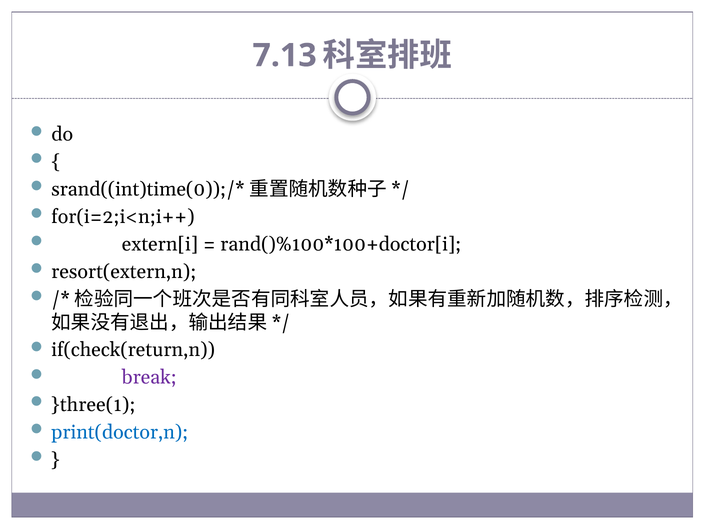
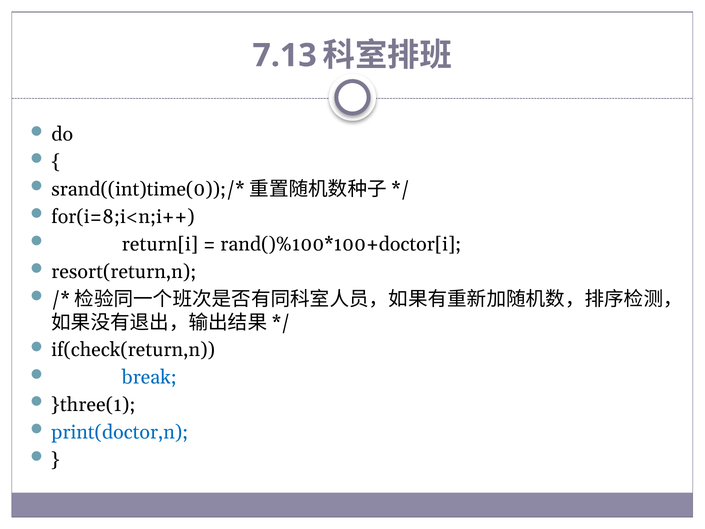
for(i=2;i<n;i++: for(i=2;i<n;i++ -> for(i=8;i<n;i++
extern[i: extern[i -> return[i
resort(extern,n: resort(extern,n -> resort(return,n
break colour: purple -> blue
